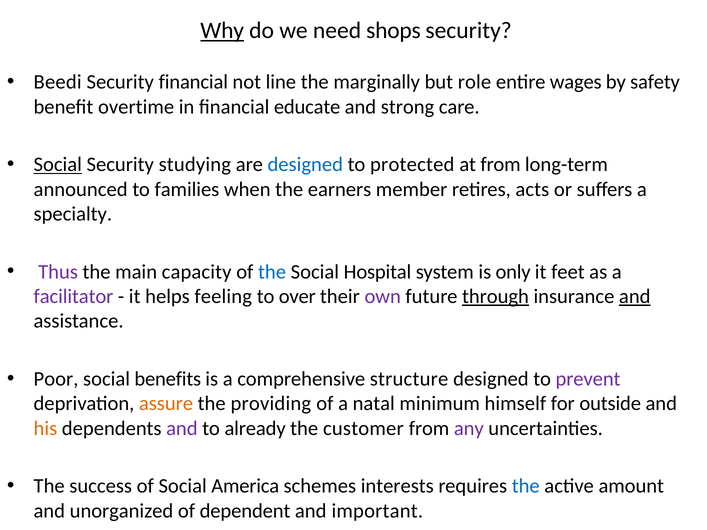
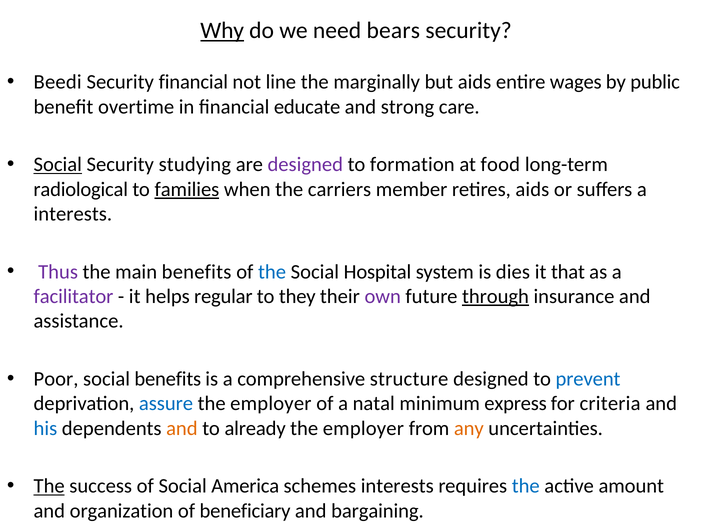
shops: shops -> bears
but role: role -> aids
safety: safety -> public
designed at (305, 165) colour: blue -> purple
protected: protected -> formation
at from: from -> food
announced: announced -> radiological
families underline: none -> present
earners: earners -> carriers
retires acts: acts -> aids
specialty at (73, 214): specialty -> interests
main capacity: capacity -> benefits
only: only -> dies
feet: feet -> that
feeling: feeling -> regular
over: over -> they
and at (635, 297) underline: present -> none
prevent colour: purple -> blue
assure colour: orange -> blue
providing at (271, 404): providing -> employer
himself: himself -> express
outside: outside -> criteria
his colour: orange -> blue
and at (182, 429) colour: purple -> orange
customer at (363, 429): customer -> employer
any colour: purple -> orange
The at (49, 486) underline: none -> present
unorganized: unorganized -> organization
dependent: dependent -> beneficiary
important: important -> bargaining
